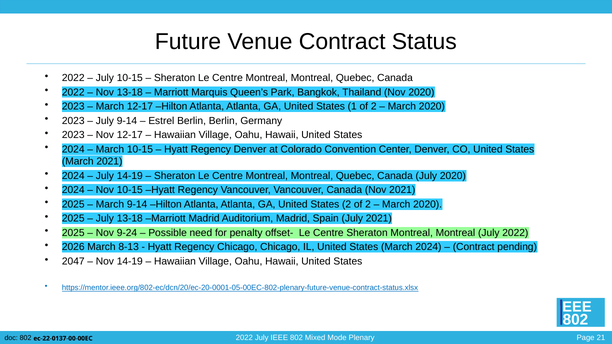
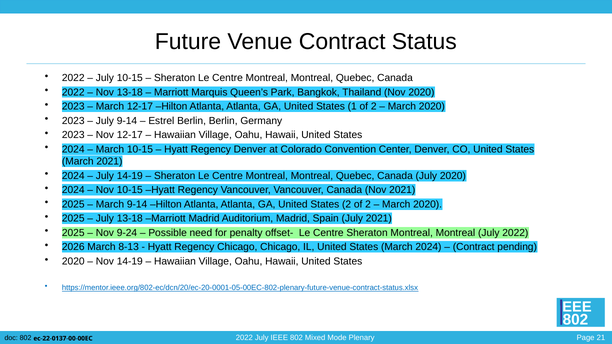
2047 at (73, 262): 2047 -> 2020
